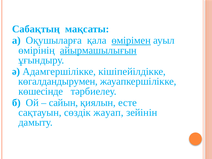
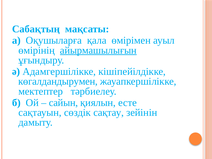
өмірімен underline: present -> none
көшесінде: көшесінде -> мектептер
жауап: жауап -> сақтау
